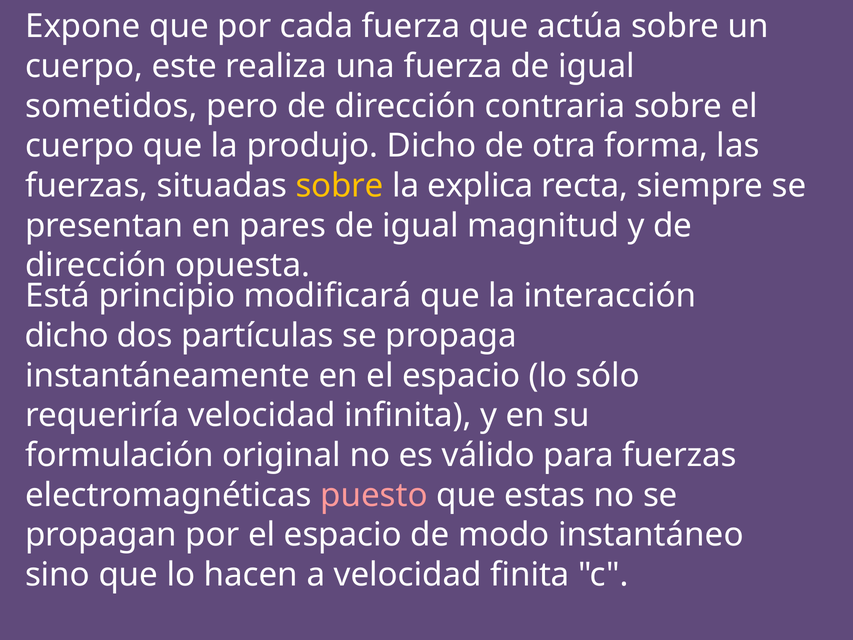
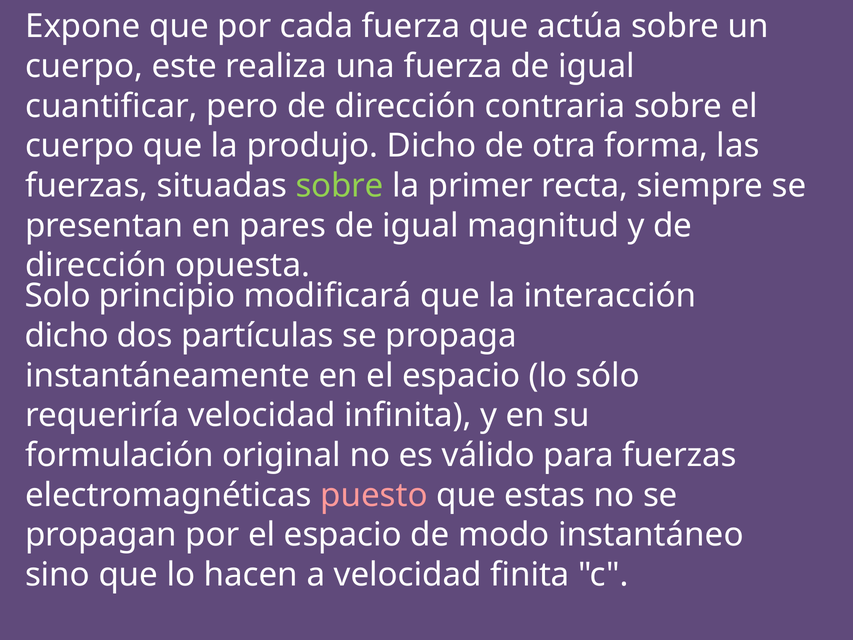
sometidos: sometidos -> cuantificar
sobre at (340, 186) colour: yellow -> light green
explica: explica -> primer
Está: Está -> Solo
